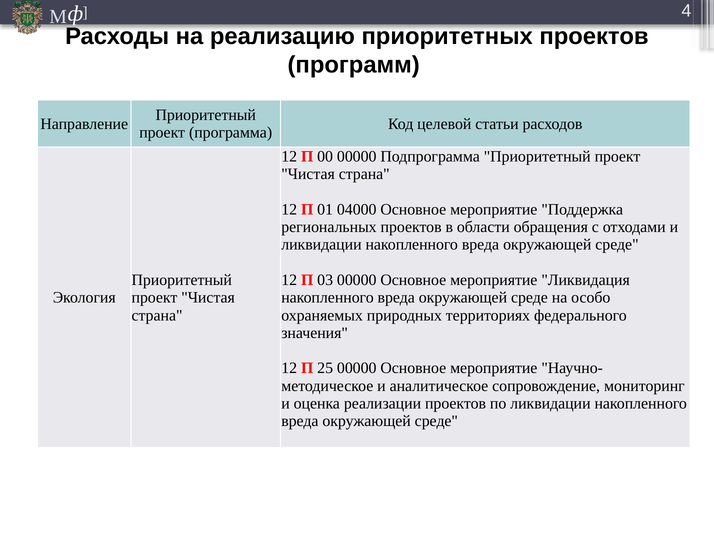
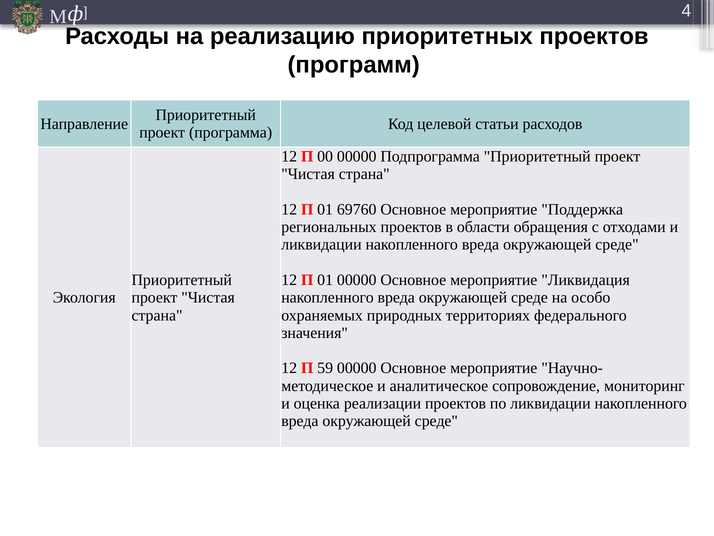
04000: 04000 -> 69760
03 at (325, 280): 03 -> 01
25: 25 -> 59
